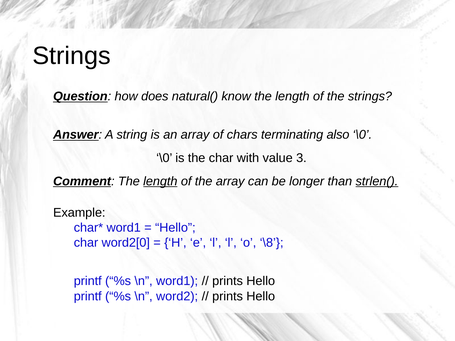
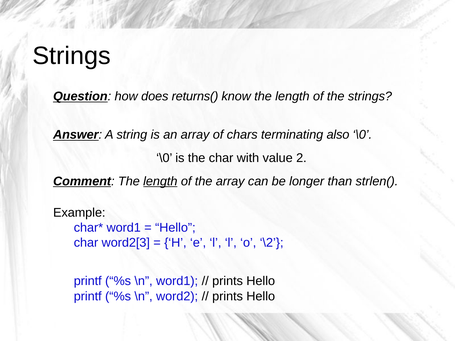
natural(: natural( -> returns(
3: 3 -> 2
strlen( underline: present -> none
word2[0: word2[0 -> word2[3
\8: \8 -> \2
